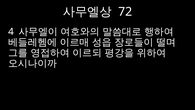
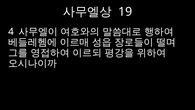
72: 72 -> 19
